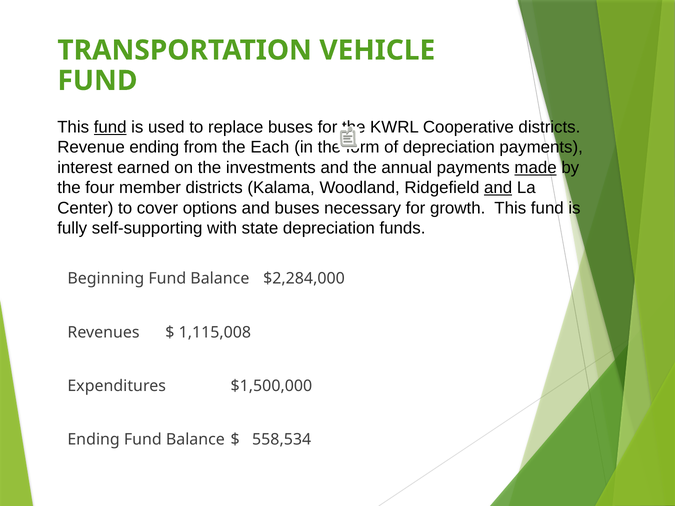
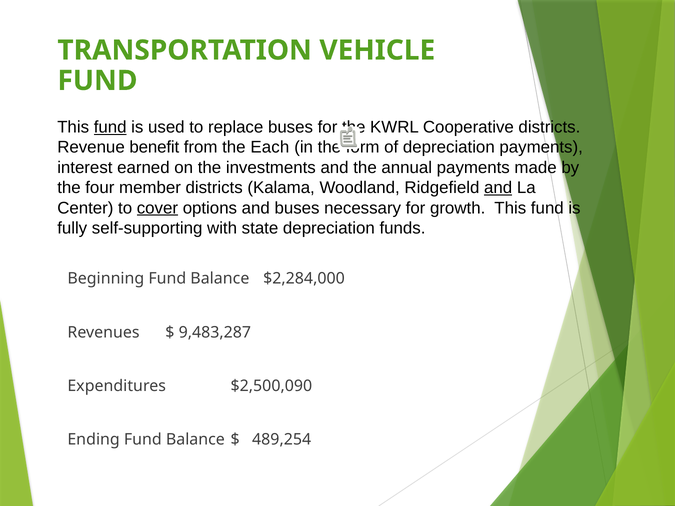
Revenue ending: ending -> benefit
made underline: present -> none
cover underline: none -> present
1,115,008: 1,115,008 -> 9,483,287
$1,500,000: $1,500,000 -> $2,500,090
558,534: 558,534 -> 489,254
